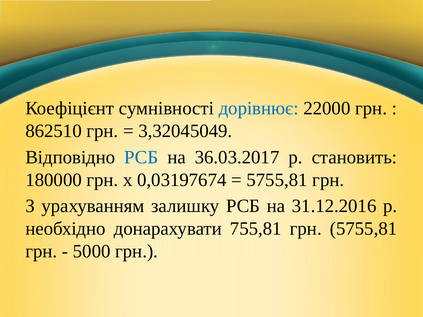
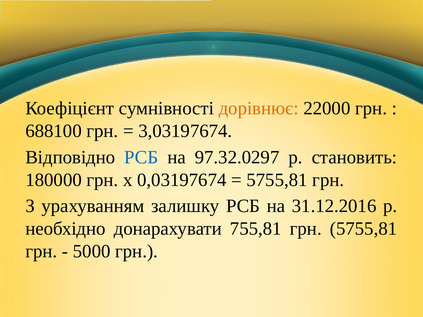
дорівнює colour: blue -> orange
862510: 862510 -> 688100
3,32045049: 3,32045049 -> 3,03197674
36.03.2017: 36.03.2017 -> 97.32.0297
